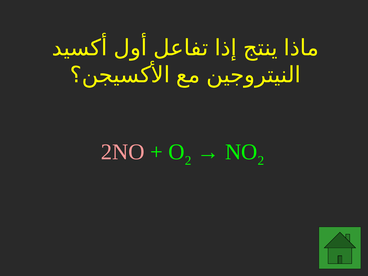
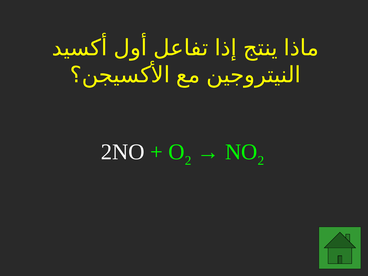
2NO colour: pink -> white
